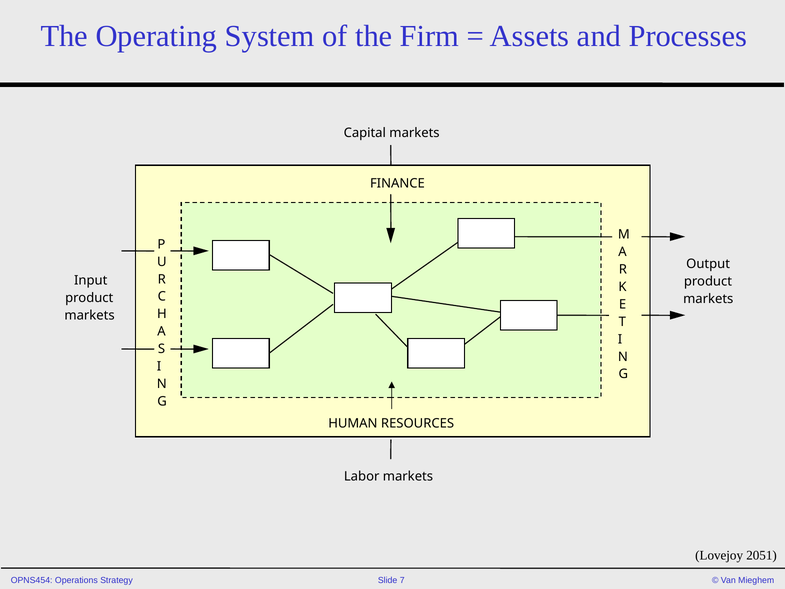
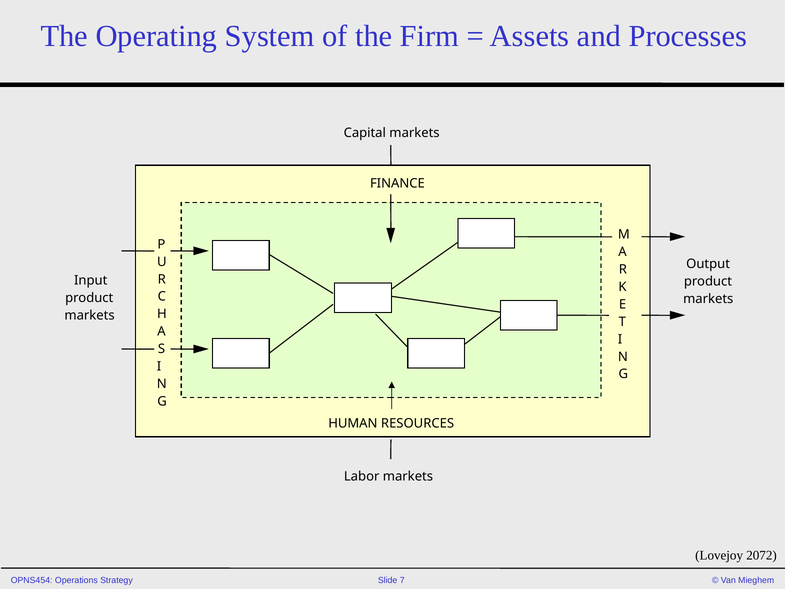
2051: 2051 -> 2072
